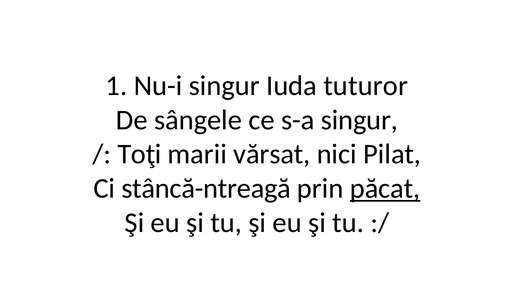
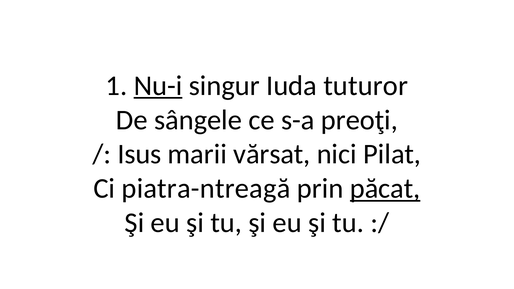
Nu-i underline: none -> present
s-a singur: singur -> preoţi
Toţi: Toţi -> Isus
stâncă-ntreagă: stâncă-ntreagă -> piatra-ntreagă
